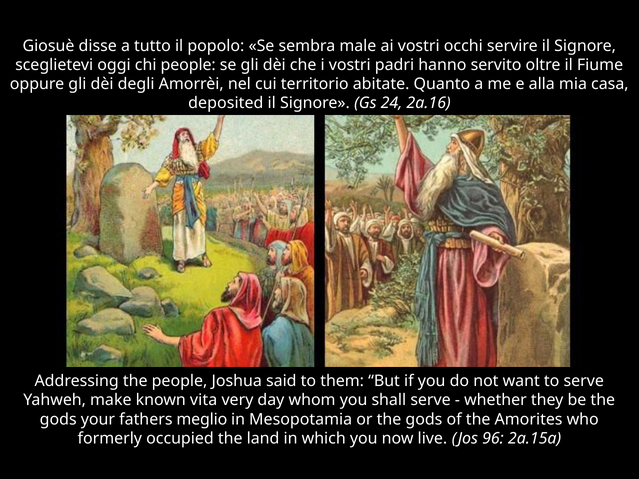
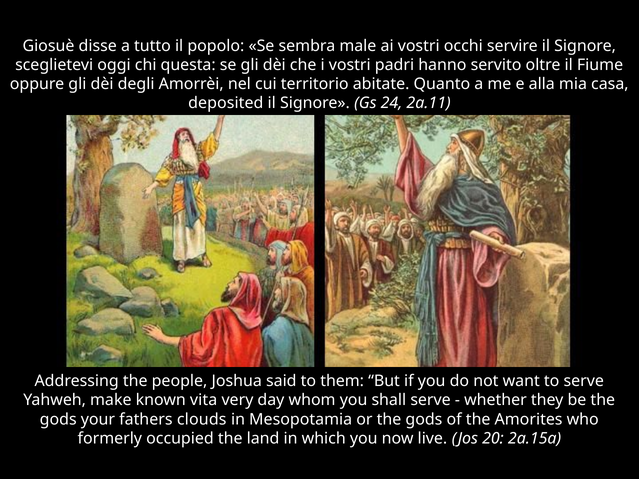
chi people: people -> questa
2a.16: 2a.16 -> 2a.11
meglio: meglio -> clouds
96: 96 -> 20
